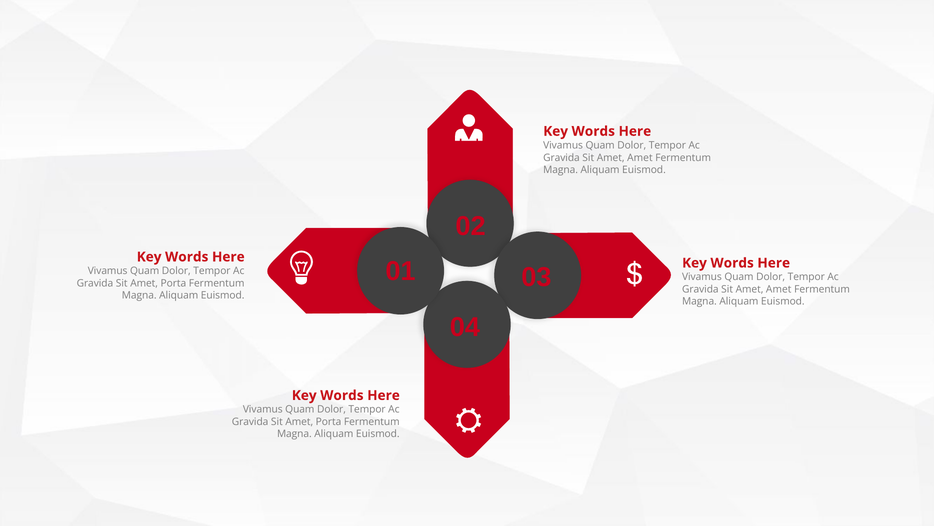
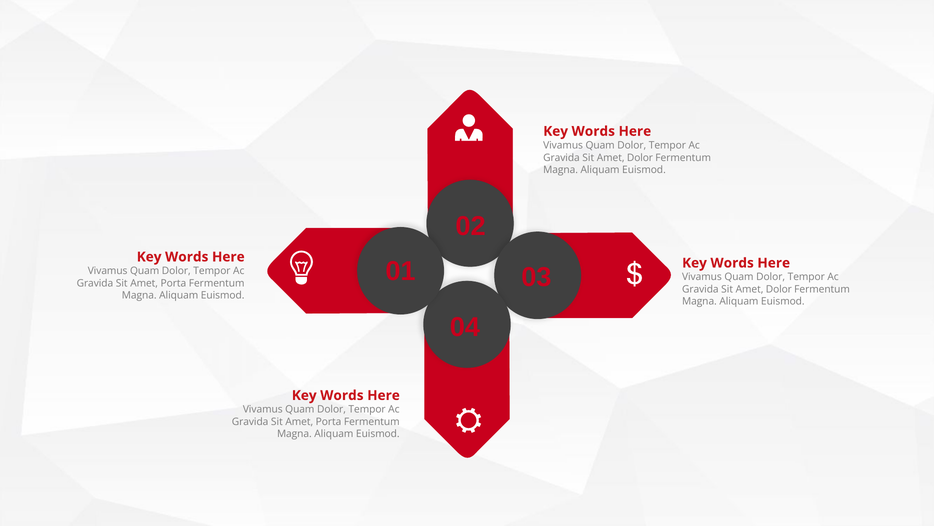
Amet at (640, 157): Amet -> Dolor
Amet at (779, 289): Amet -> Dolor
